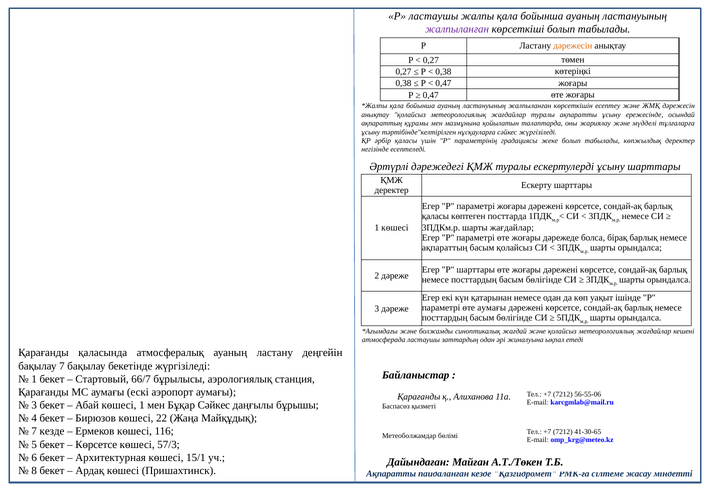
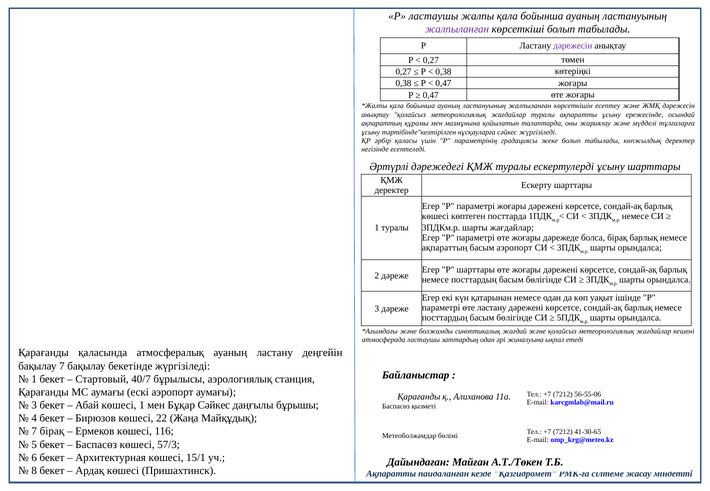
дәрежесін at (573, 46) colour: orange -> purple
қаласы at (435, 217): қаласы -> көшесі
1 көшесі: көшесі -> туралы
басым қолайсыз: қолайсыз -> аэропорт
өте аумағы: аумағы -> ластану
66/7: 66/7 -> 40/7
7 кезде: кезде -> бірақ
Көрсетсе at (96, 445): Көрсетсе -> Баспасөз
